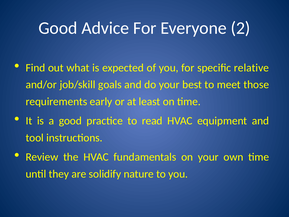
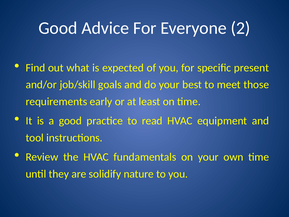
relative: relative -> present
